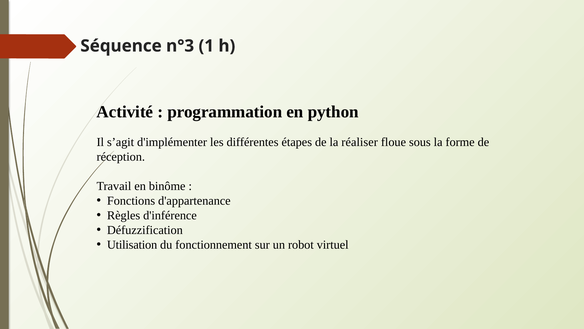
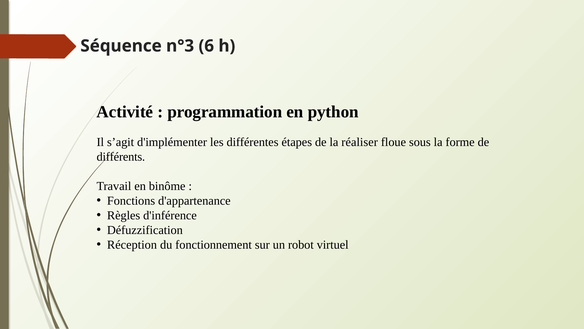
1: 1 -> 6
réception: réception -> différents
Utilisation: Utilisation -> Réception
